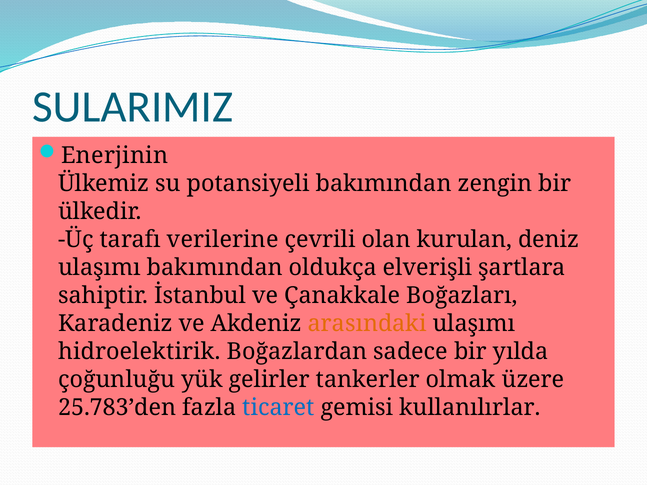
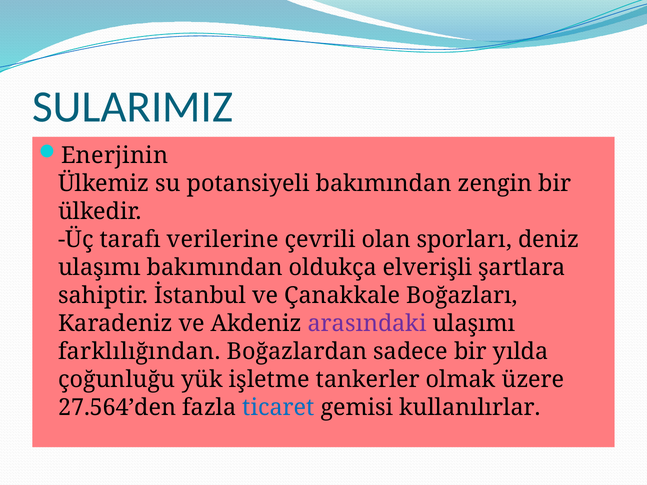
kurulan: kurulan -> sporları
arasındaki colour: orange -> purple
hidroelektirik: hidroelektirik -> farklılığından
gelirler: gelirler -> işletme
25.783’den: 25.783’den -> 27.564’den
